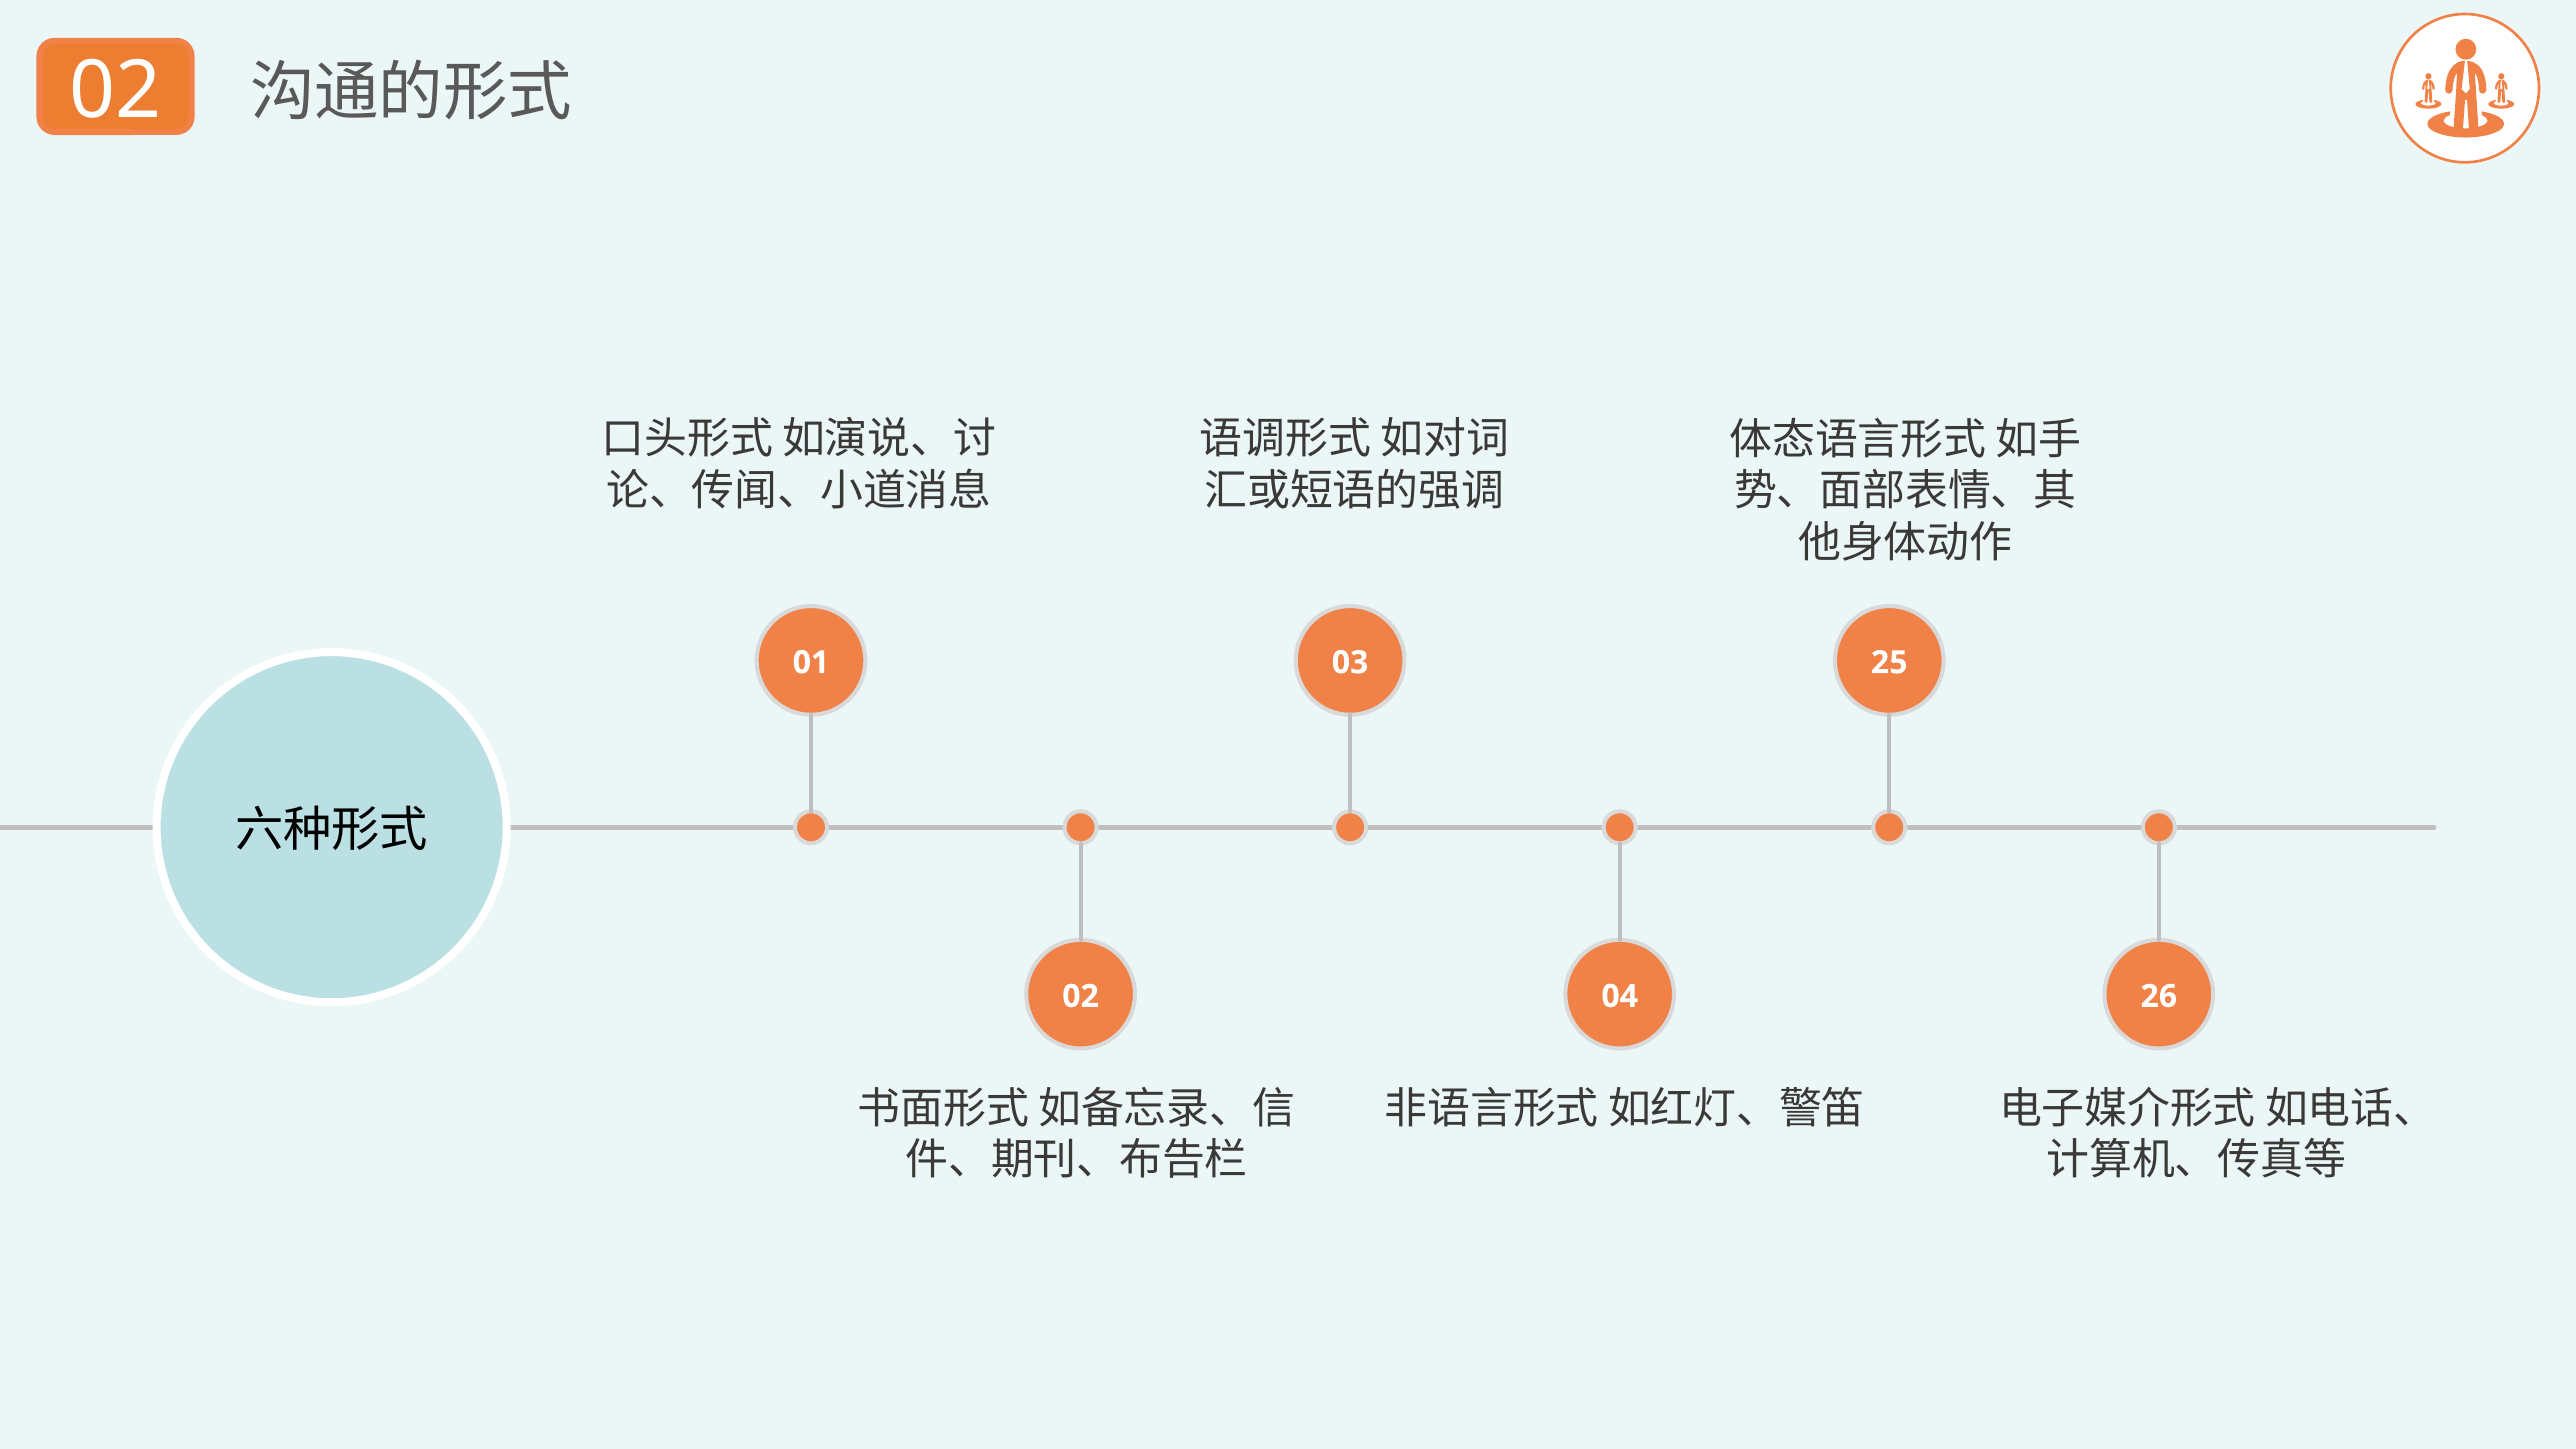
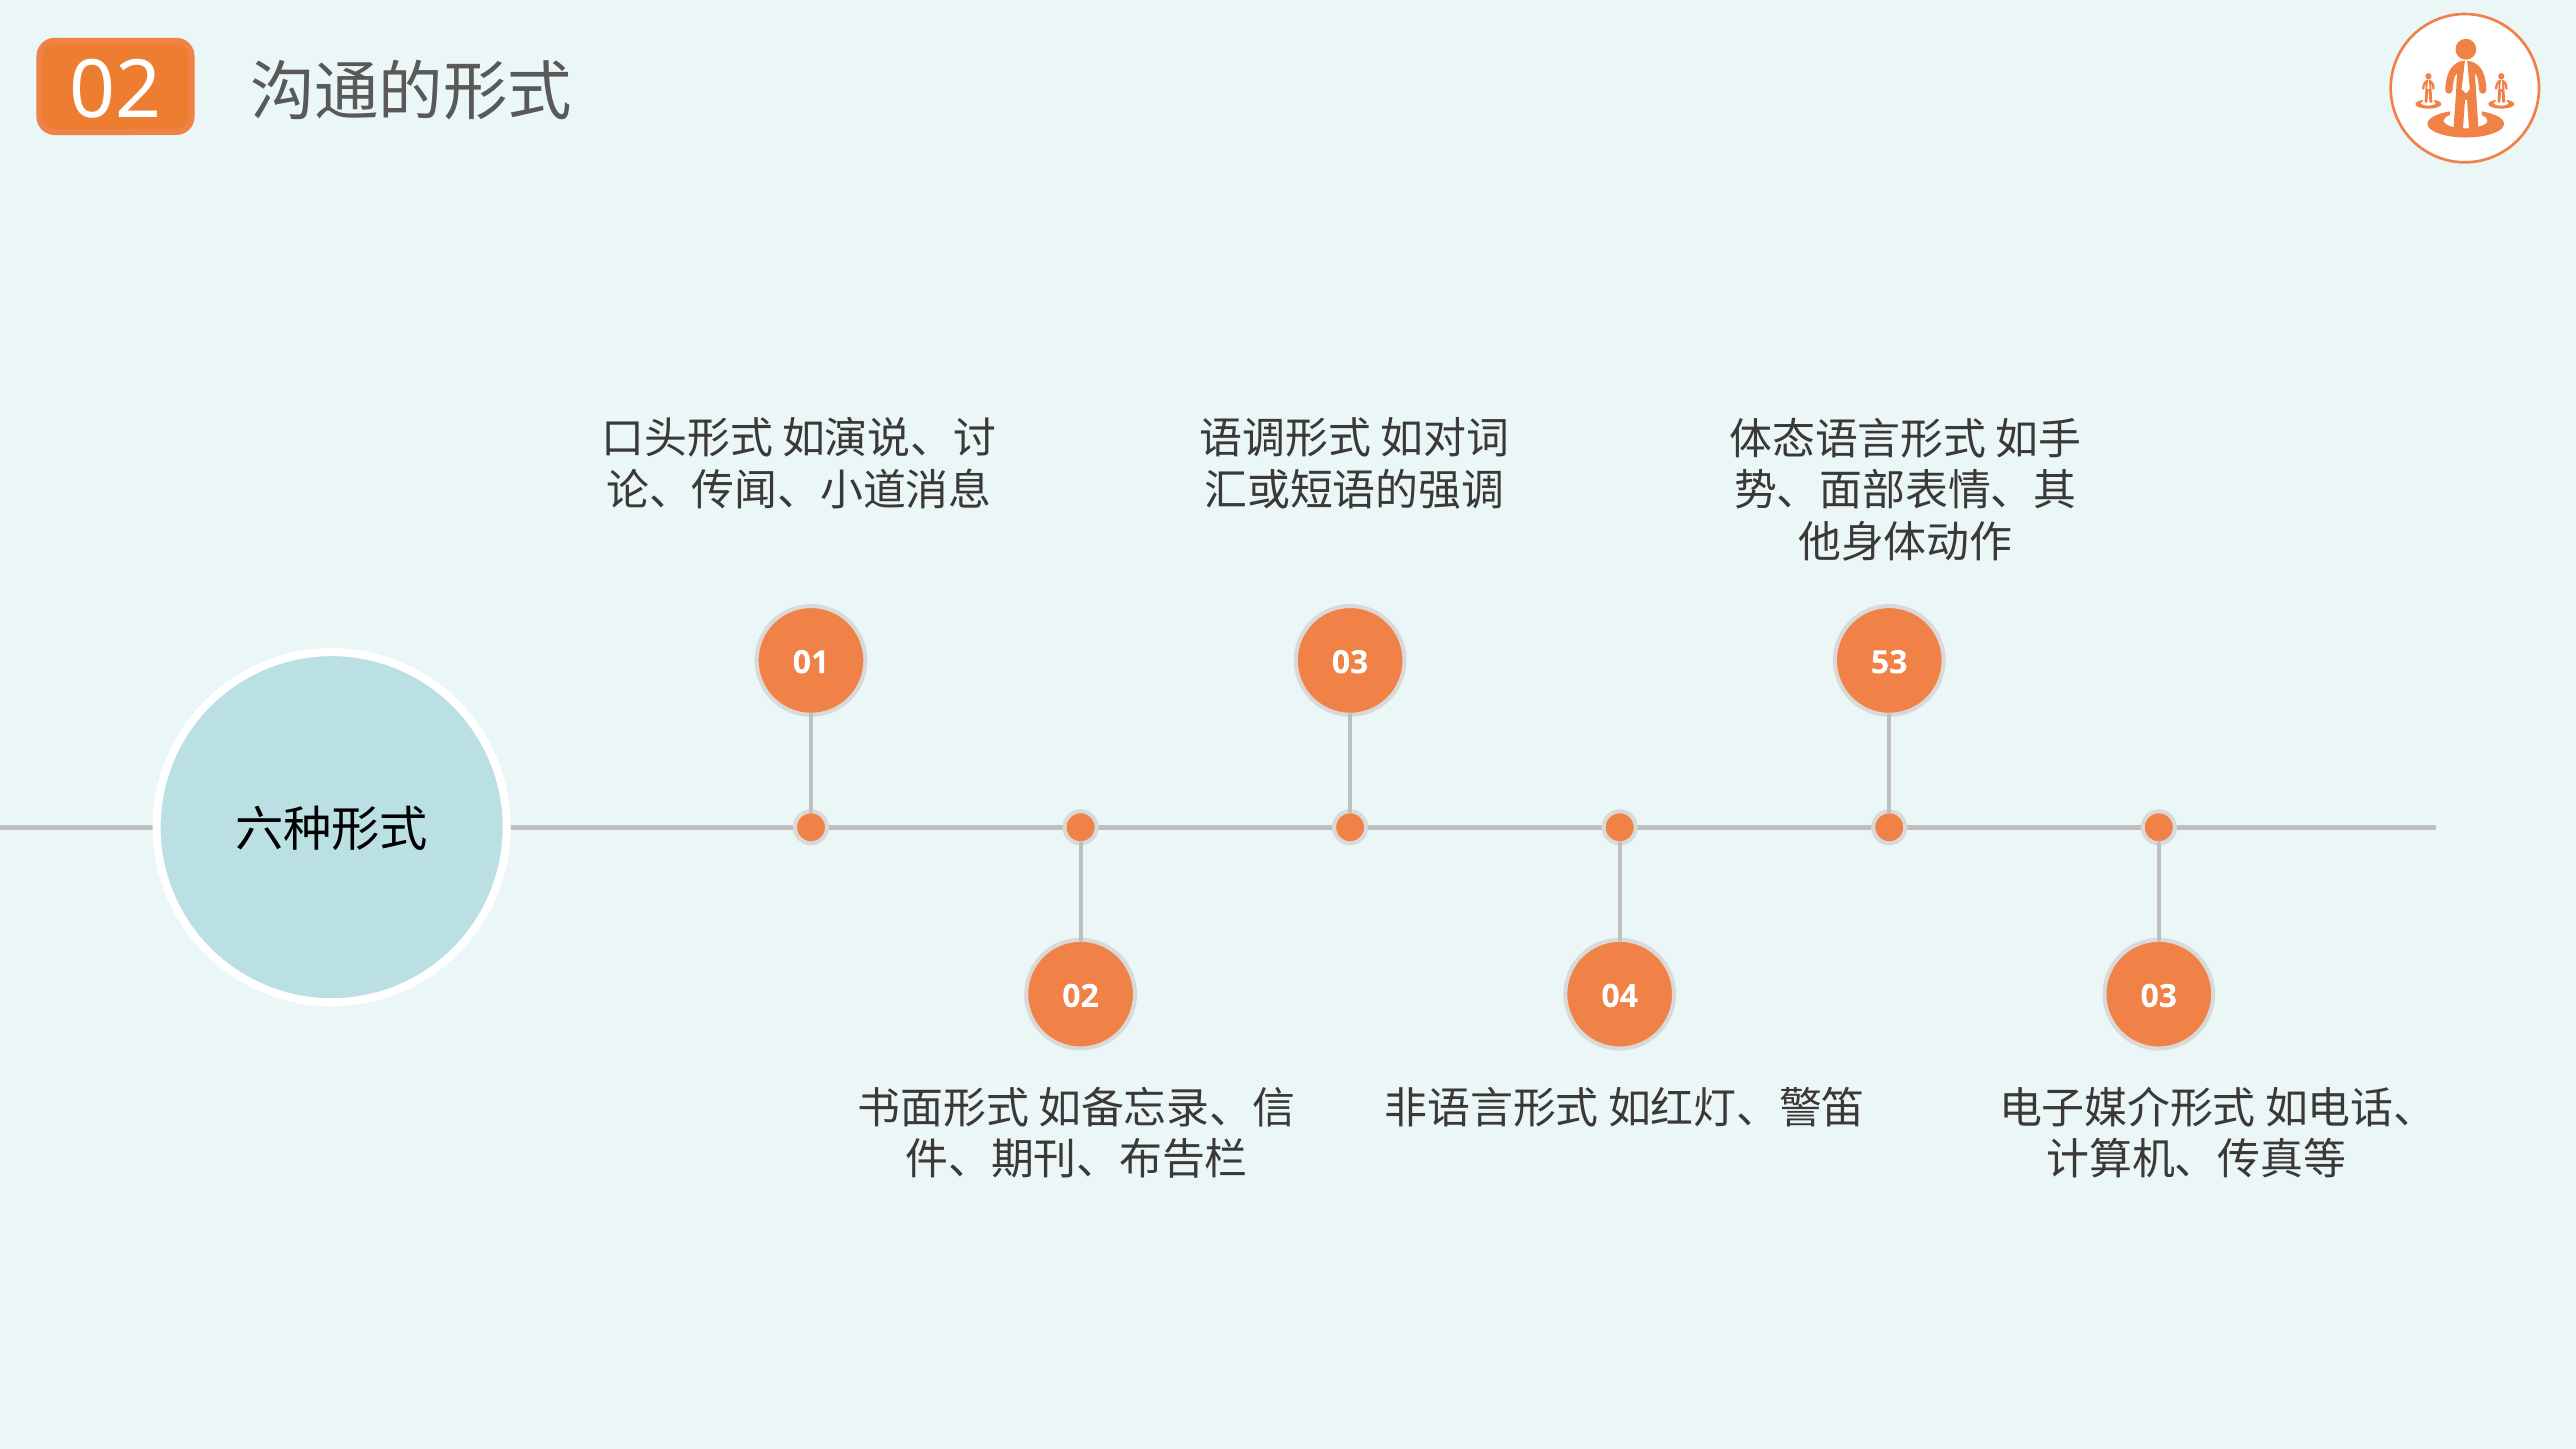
25: 25 -> 53
04 26: 26 -> 03
